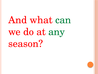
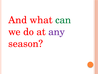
any colour: green -> purple
